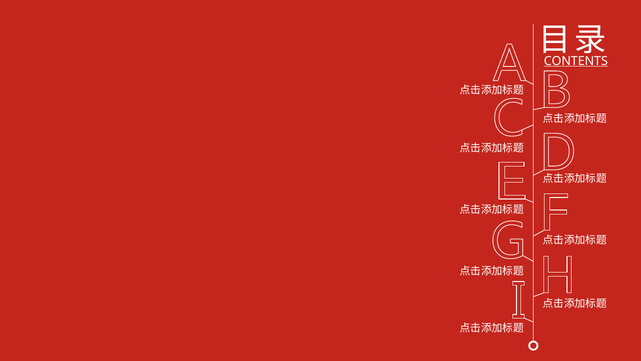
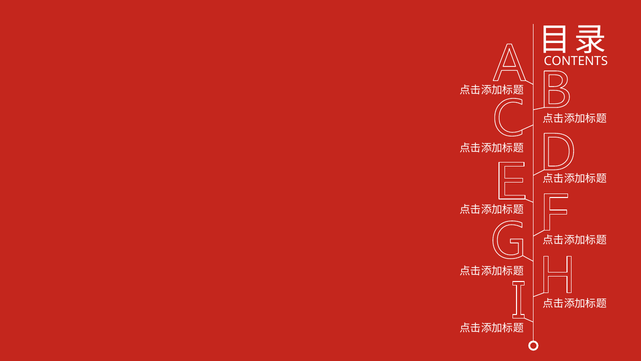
CONTENTS underline: present -> none
